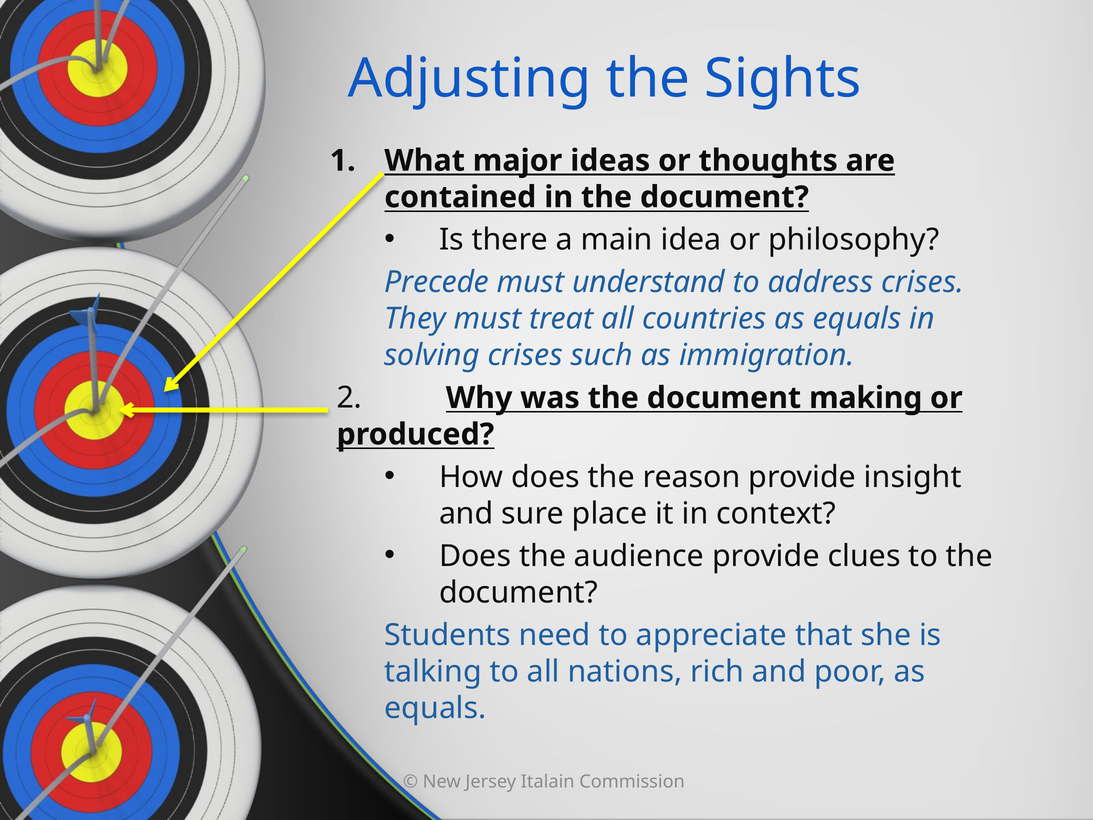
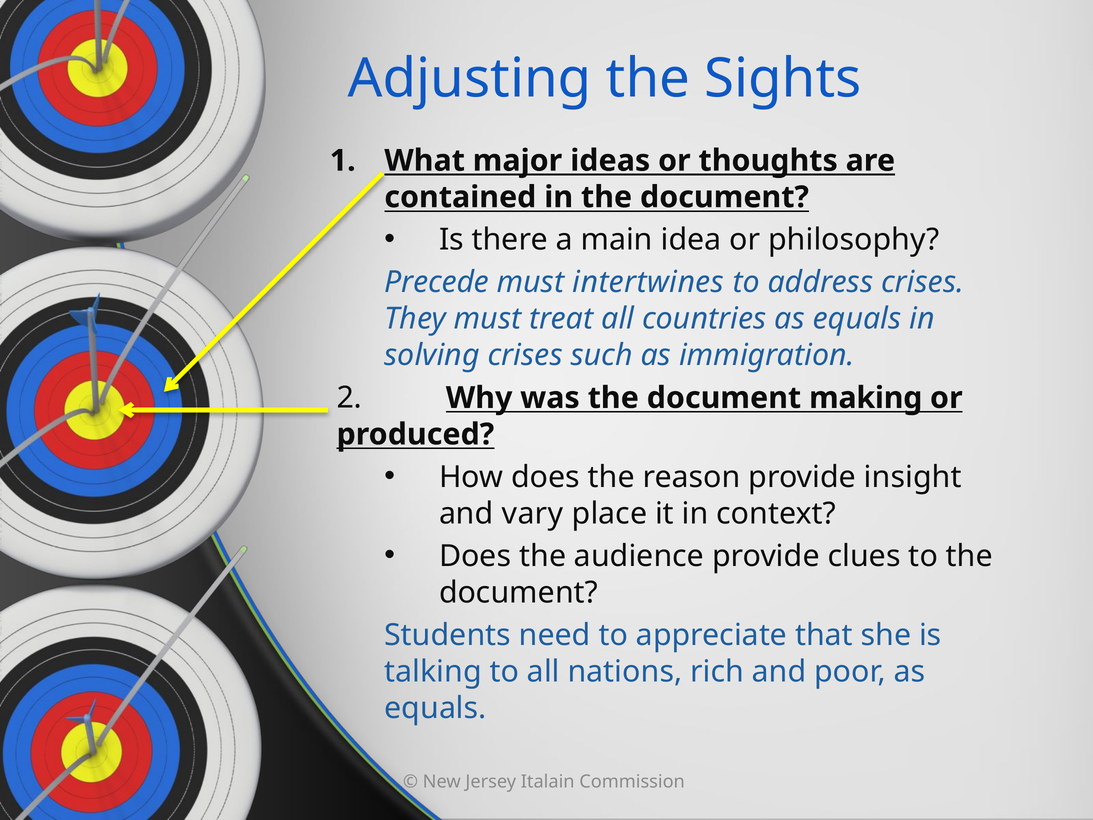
understand: understand -> intertwines
sure: sure -> vary
